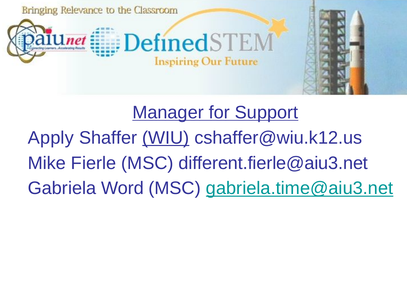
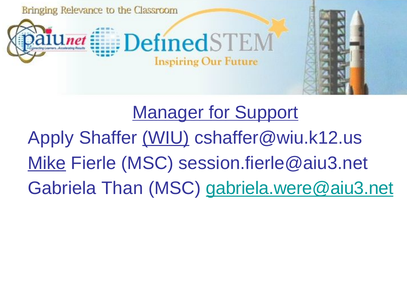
Mike underline: none -> present
different.fierle@aiu3.net: different.fierle@aiu3.net -> session.fierle@aiu3.net
Word: Word -> Than
gabriela.time@aiu3.net: gabriela.time@aiu3.net -> gabriela.were@aiu3.net
